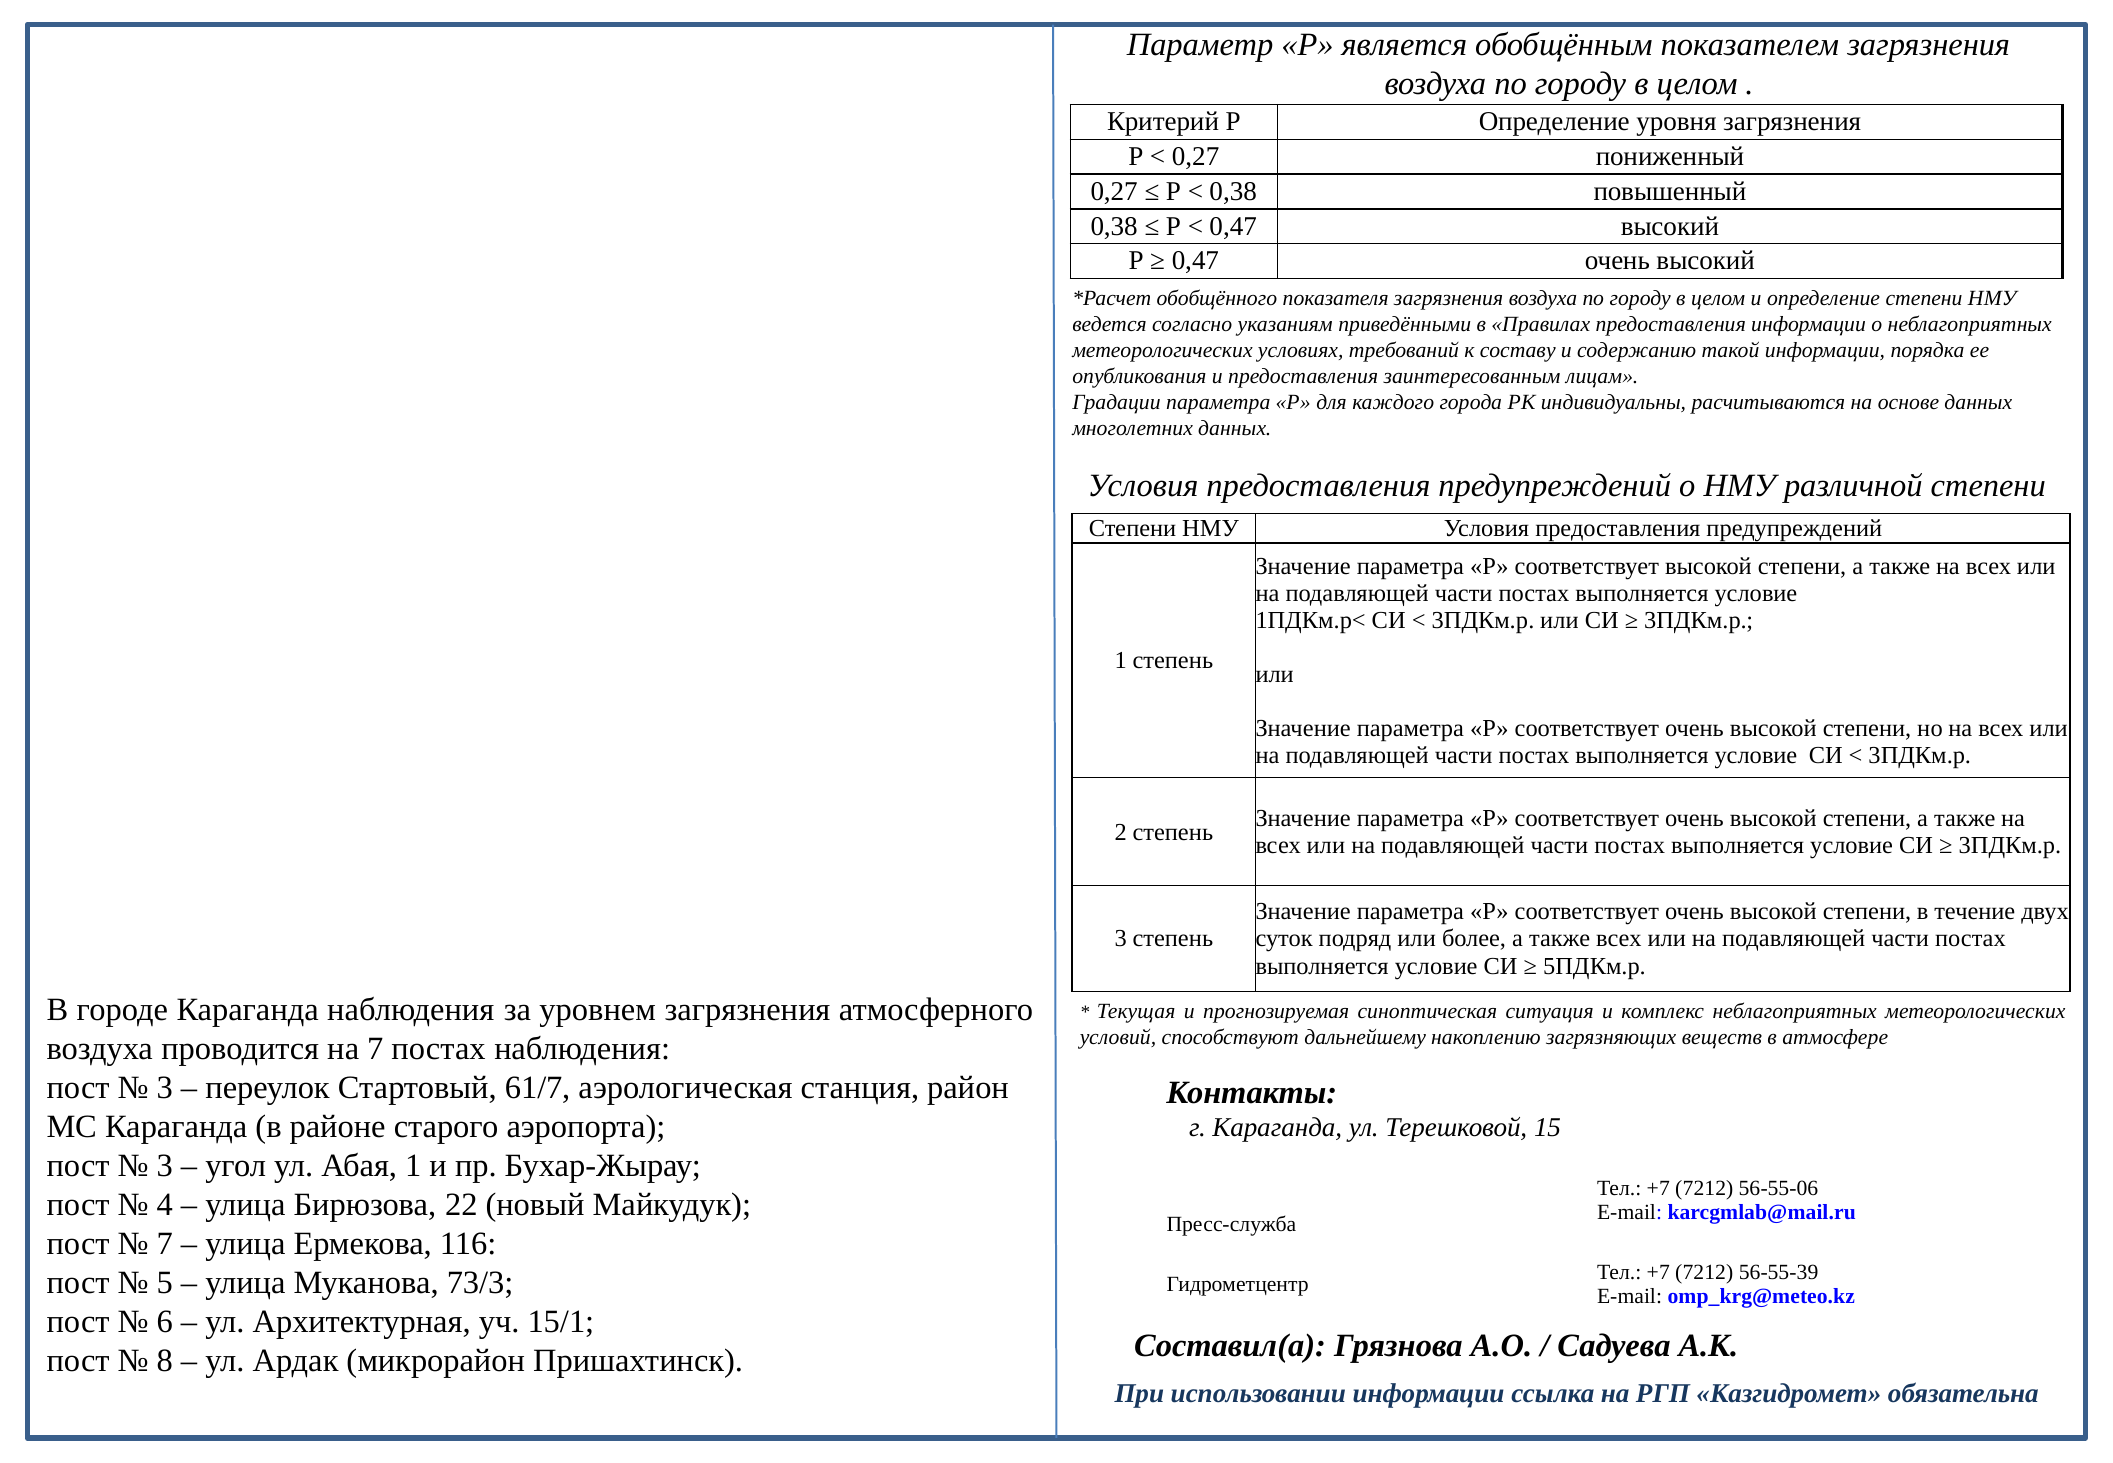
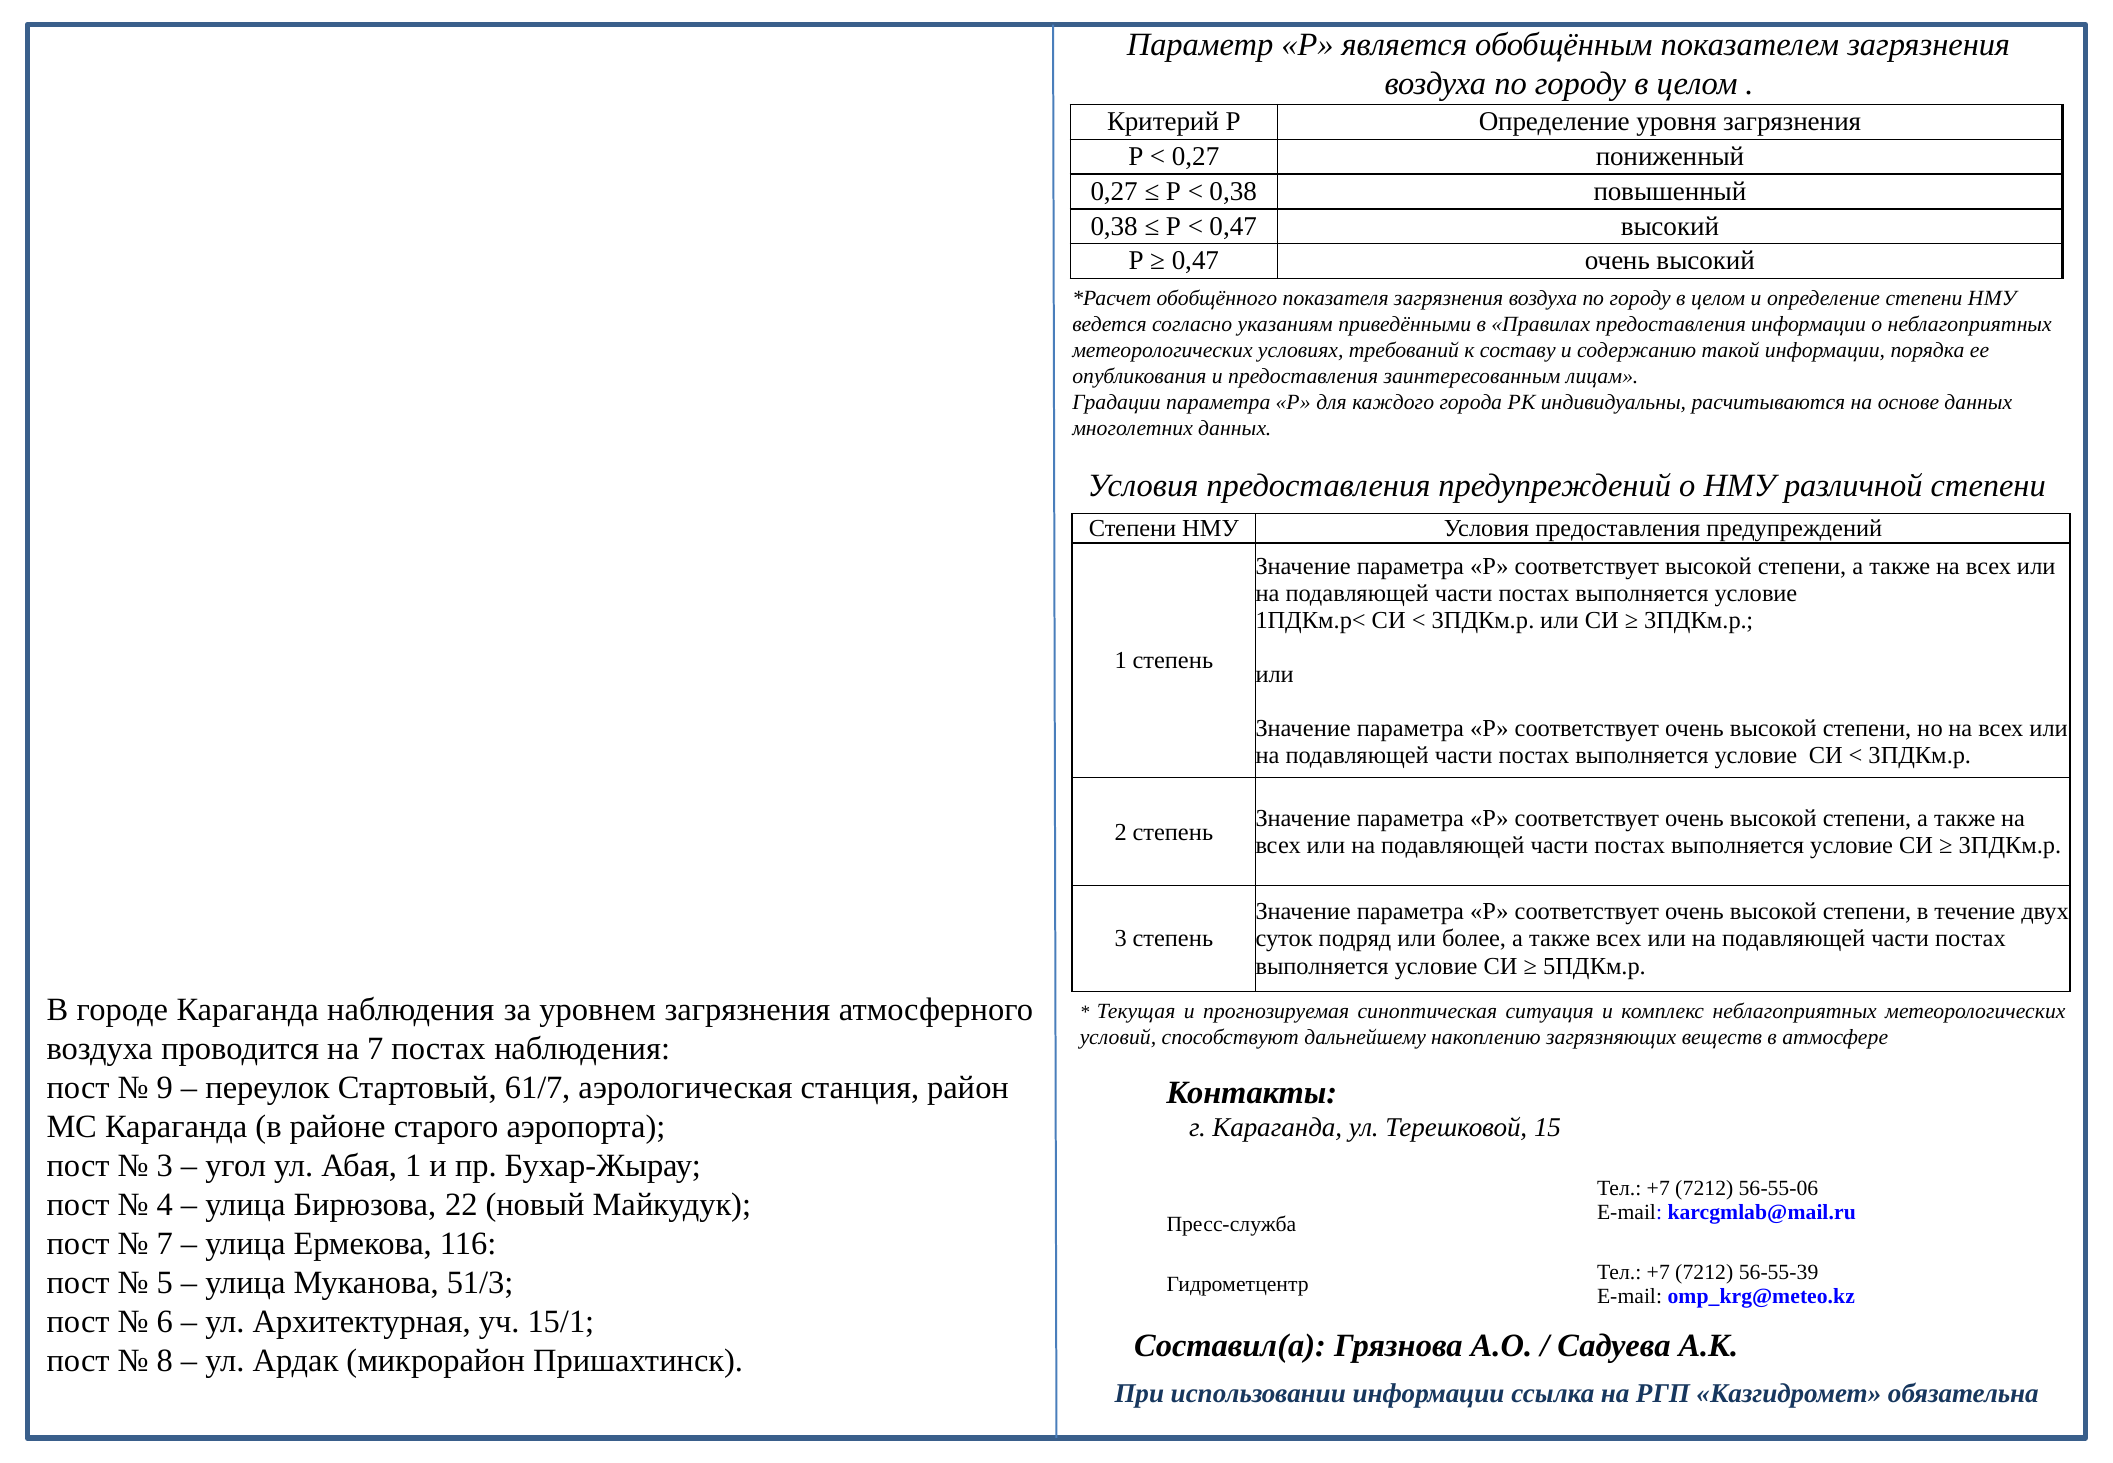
3 at (165, 1088): 3 -> 9
73/3: 73/3 -> 51/3
